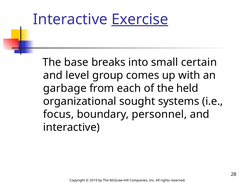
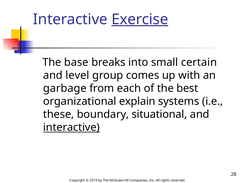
held: held -> best
sought: sought -> explain
focus: focus -> these
personnel: personnel -> situational
interactive at (71, 127) underline: none -> present
